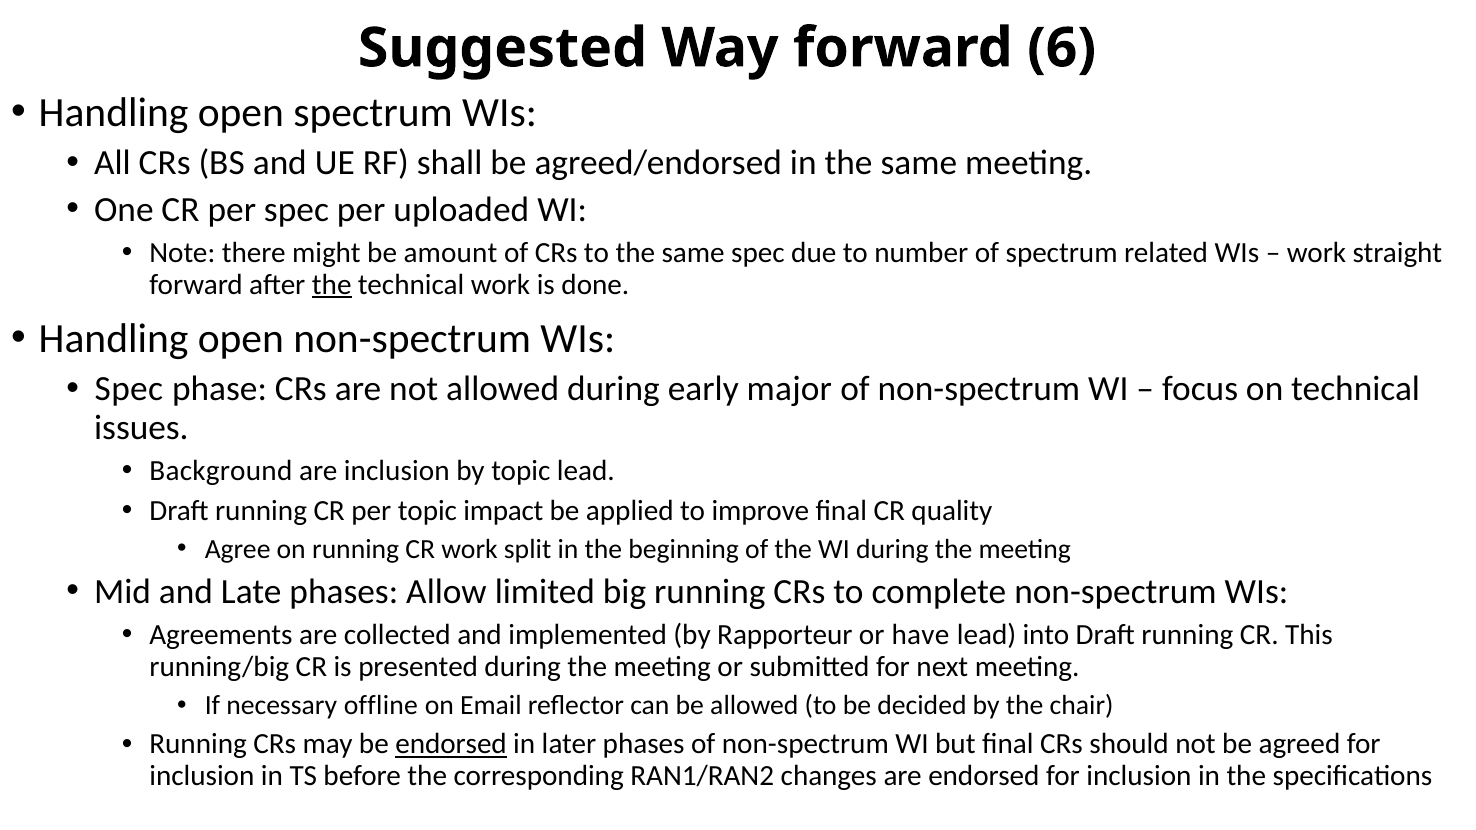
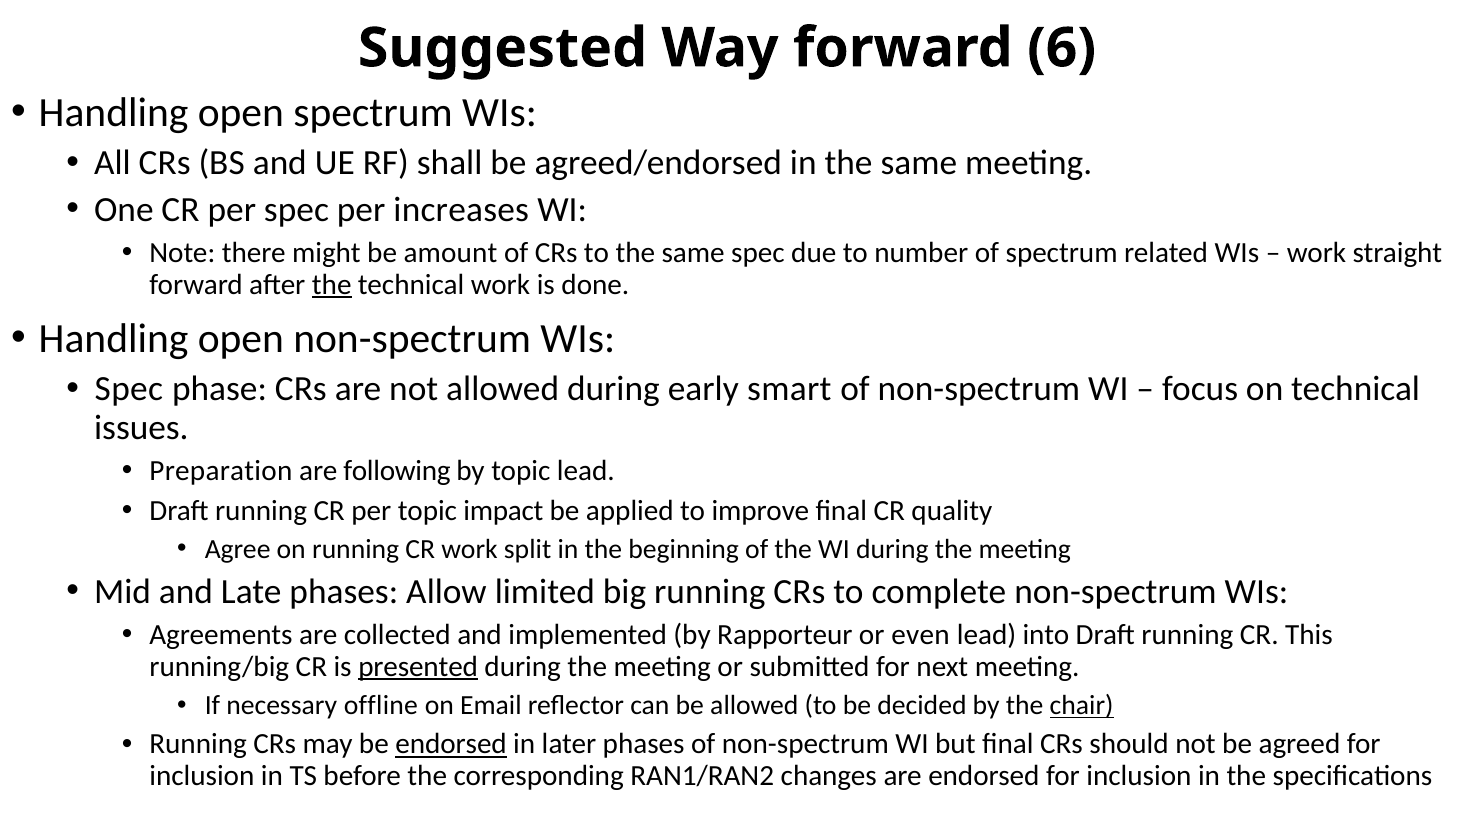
uploaded: uploaded -> increases
major: major -> smart
Background: Background -> Preparation
are inclusion: inclusion -> following
have: have -> even
presented underline: none -> present
chair underline: none -> present
